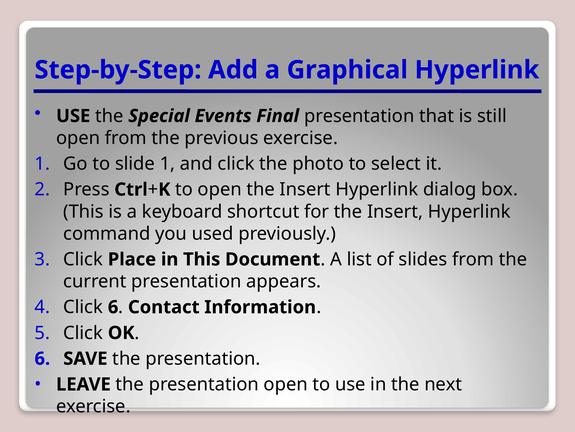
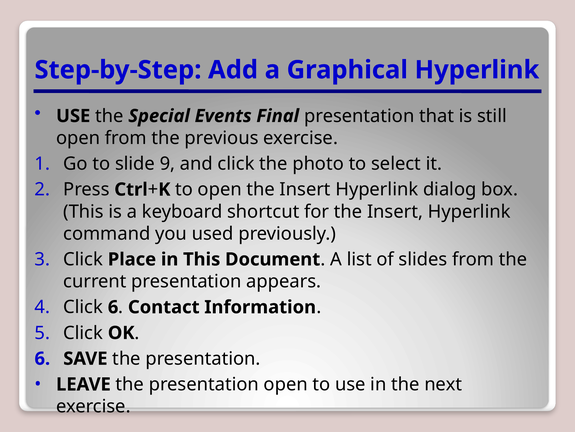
slide 1: 1 -> 9
